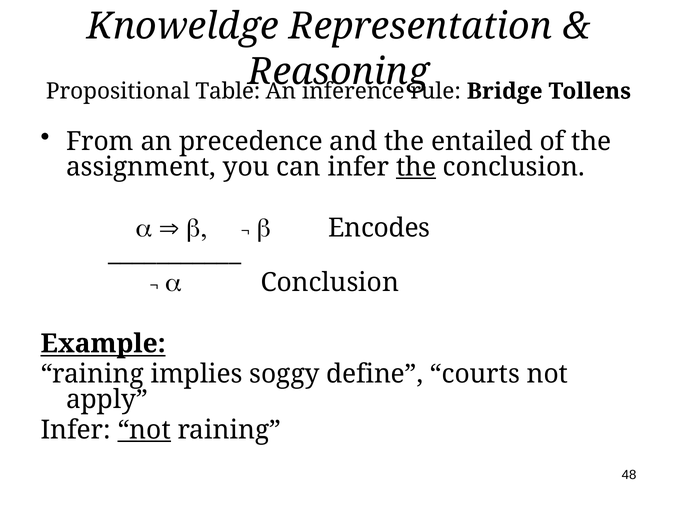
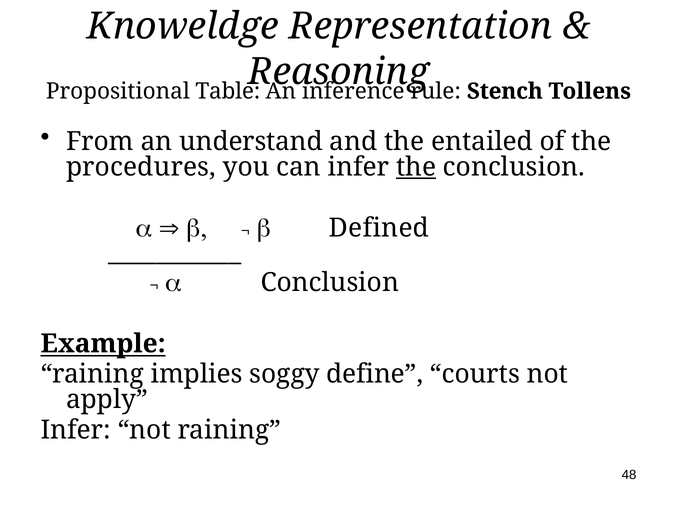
Bridge: Bridge -> Stench
precedence: precedence -> understand
assignment: assignment -> procedures
Encodes: Encodes -> Defined
not at (144, 430) underline: present -> none
